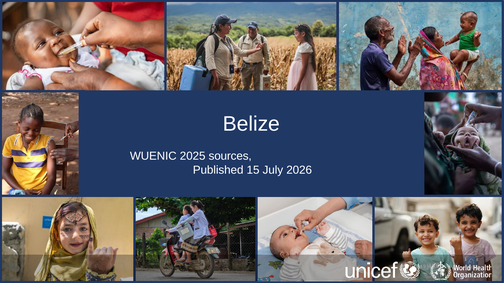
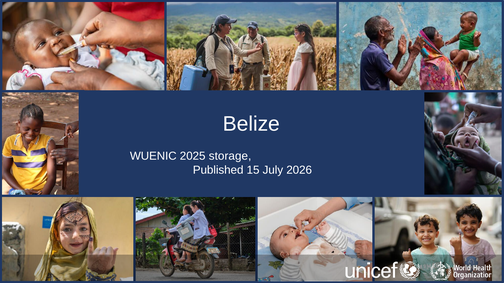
sources: sources -> storage
